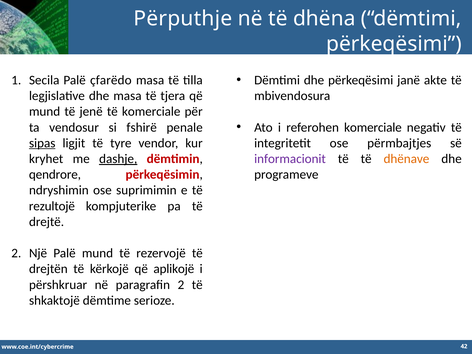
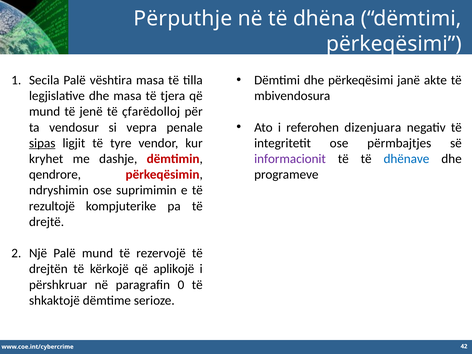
çfarëdo: çfarëdo -> vështira
të komerciale: komerciale -> çfarëdolloj
referohen komerciale: komerciale -> dizenjuara
fshirë: fshirë -> vepra
dashje underline: present -> none
dhënave colour: orange -> blue
paragrafin 2: 2 -> 0
